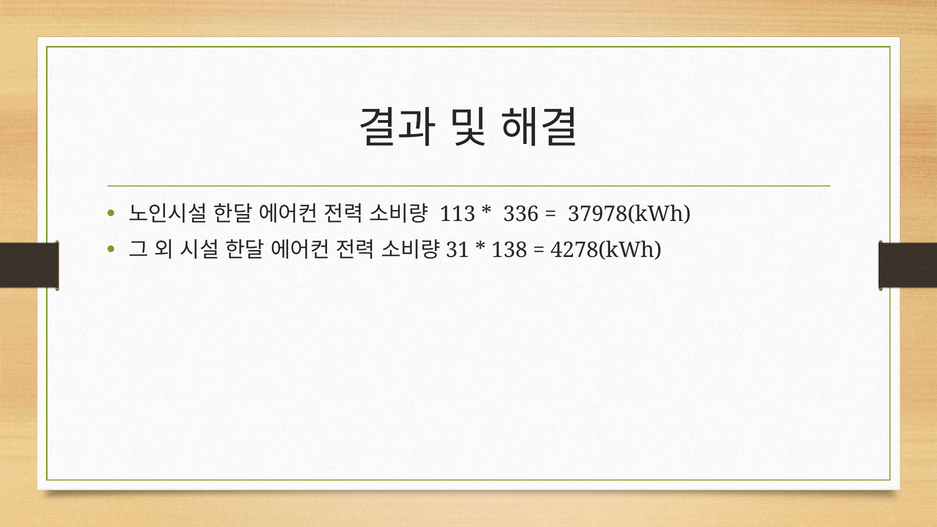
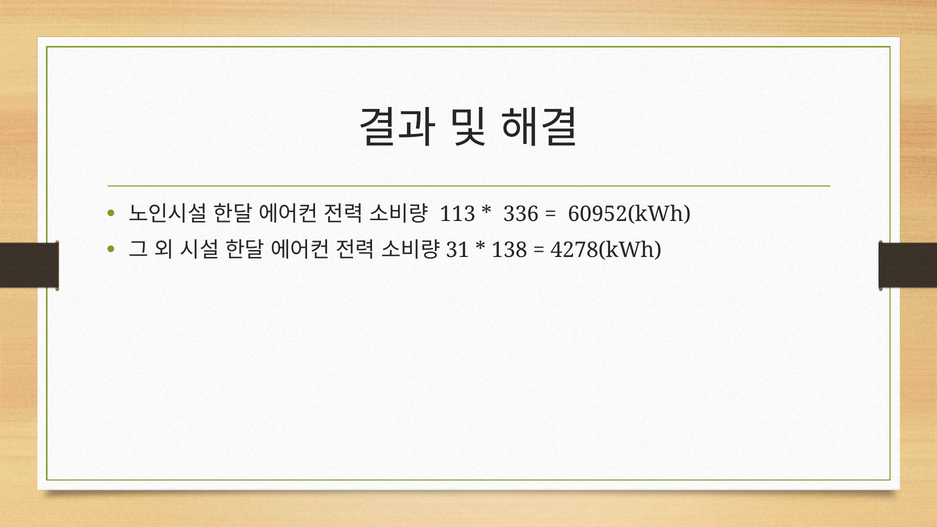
37978(kWh: 37978(kWh -> 60952(kWh
